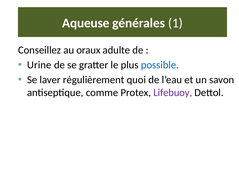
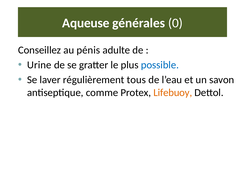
1: 1 -> 0
oraux: oraux -> pénis
quoi: quoi -> tous
Lifebuoy colour: purple -> orange
